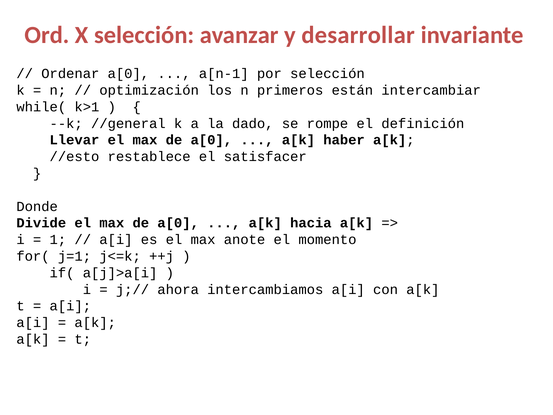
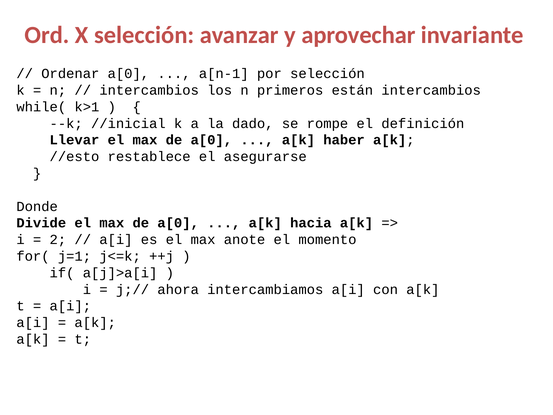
desarrollar: desarrollar -> aprovechar
optimización at (149, 90): optimización -> intercambios
están intercambiar: intercambiar -> intercambios
//general: //general -> //inicial
satisfacer: satisfacer -> asegurarse
1: 1 -> 2
